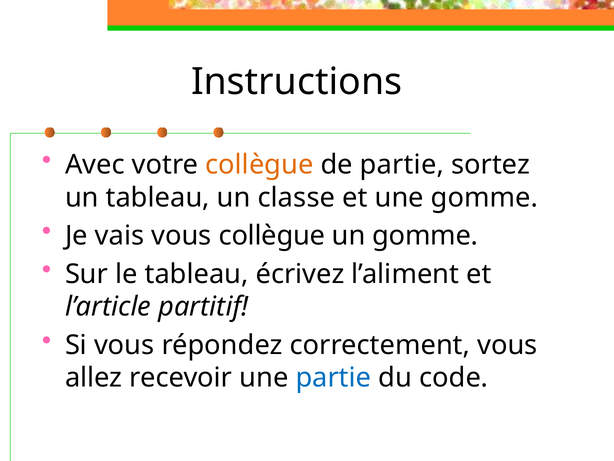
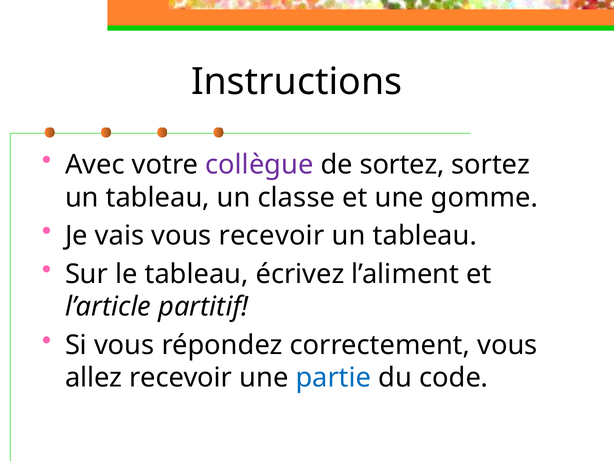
collègue at (259, 165) colour: orange -> purple
de partie: partie -> sortez
vous collègue: collègue -> recevoir
gomme at (425, 236): gomme -> tableau
